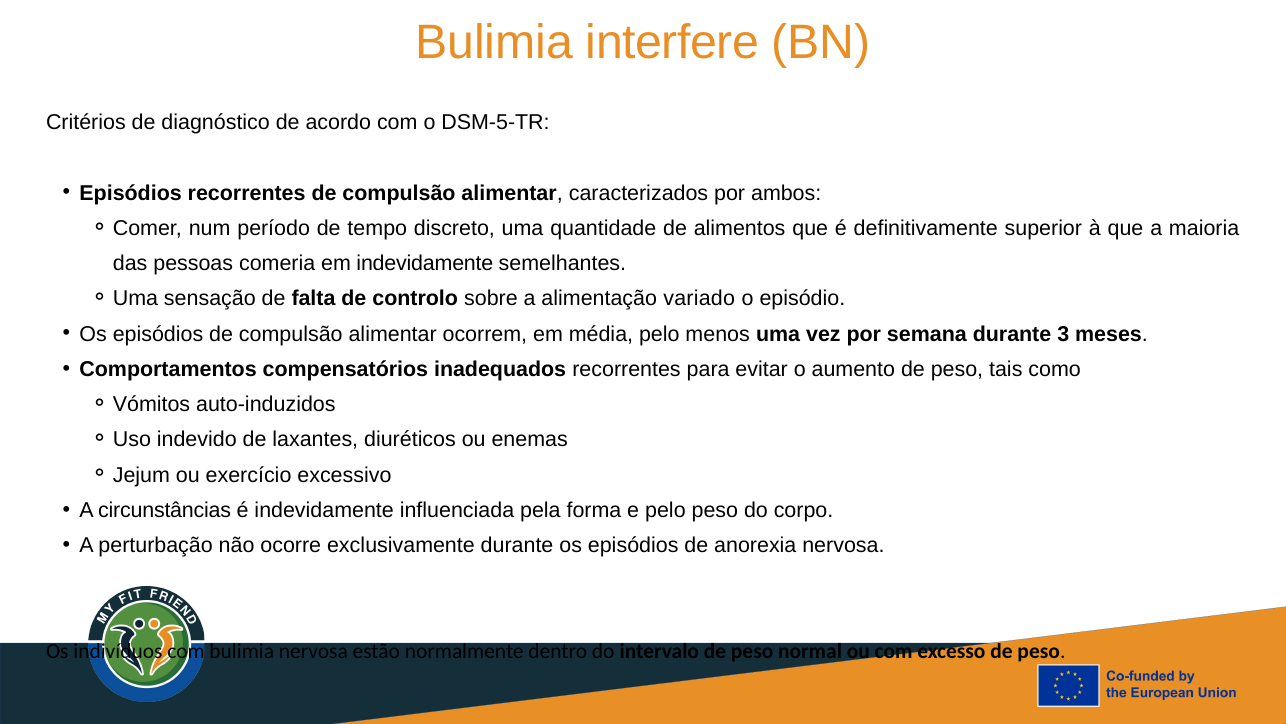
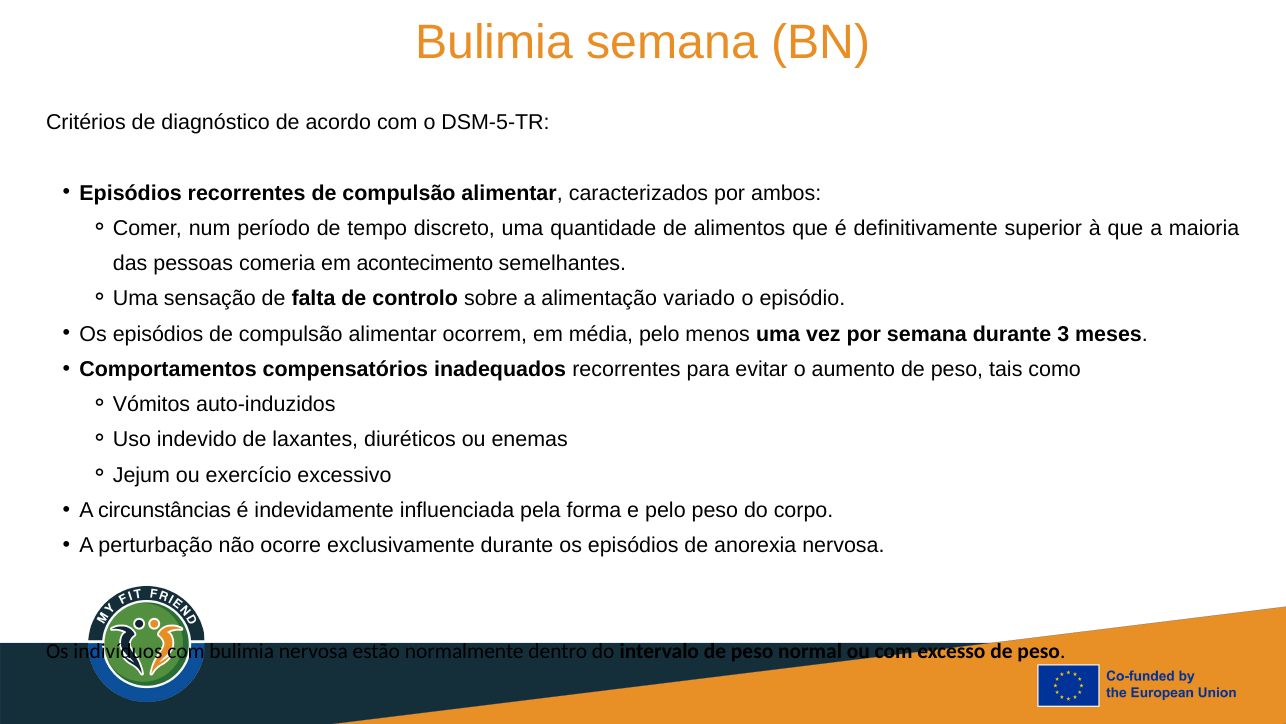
Bulimia interfere: interfere -> semana
em indevidamente: indevidamente -> acontecimento
